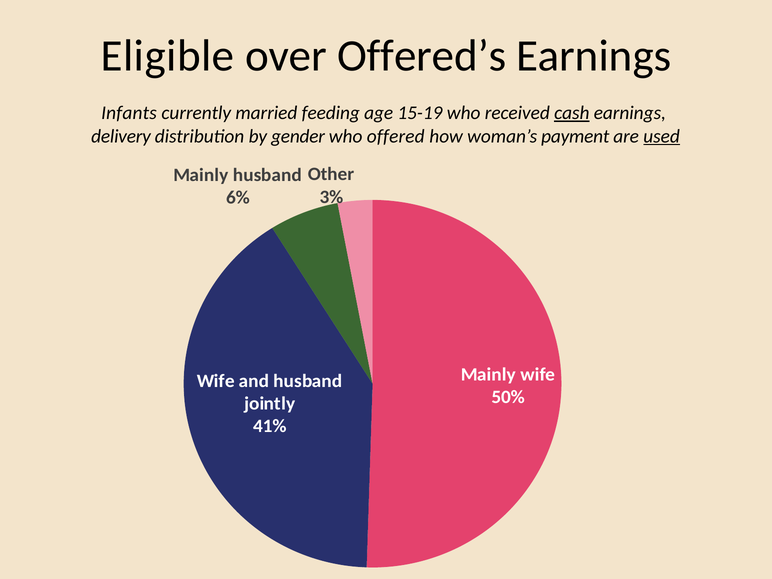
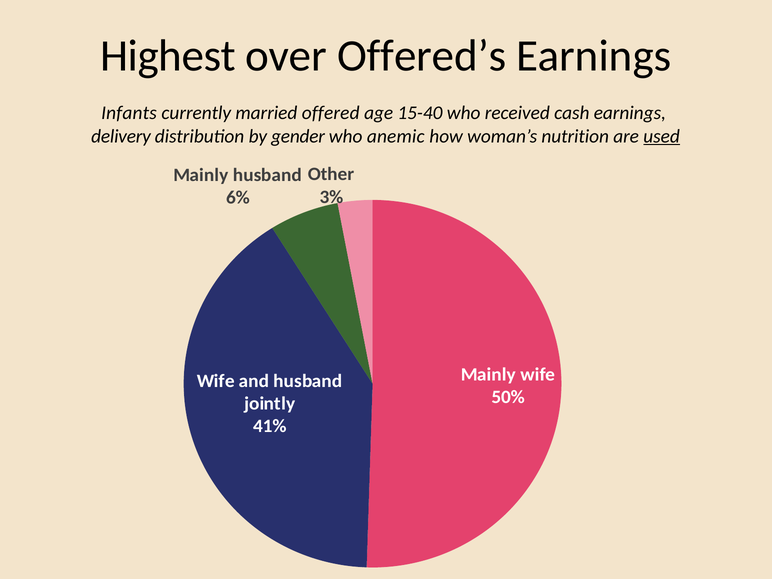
Eligible: Eligible -> Highest
feeding: feeding -> offered
15-19: 15-19 -> 15-40
cash underline: present -> none
offered: offered -> anemic
payment: payment -> nutrition
